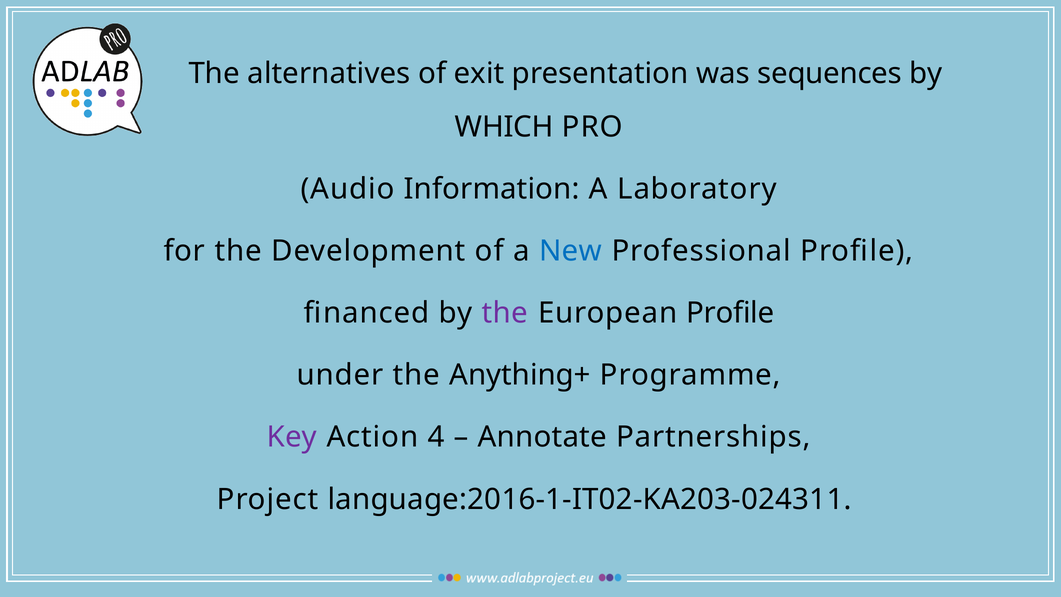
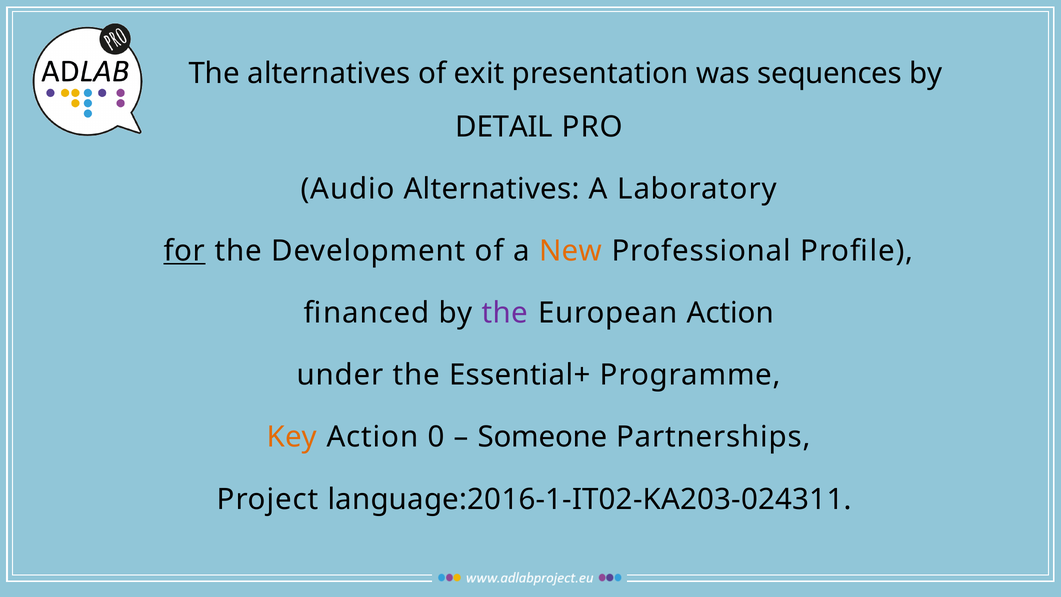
WHICH: WHICH -> DETAIL
Audio Information: Information -> Alternatives
for underline: none -> present
New colour: blue -> orange
European Profile: Profile -> Action
Anything+: Anything+ -> Essential+
Key colour: purple -> orange
4: 4 -> 0
Annotate: Annotate -> Someone
